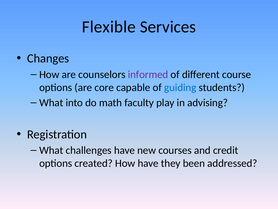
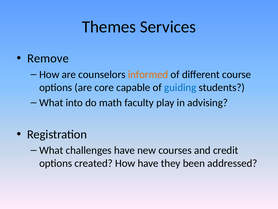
Flexible: Flexible -> Themes
Changes: Changes -> Remove
informed colour: purple -> orange
